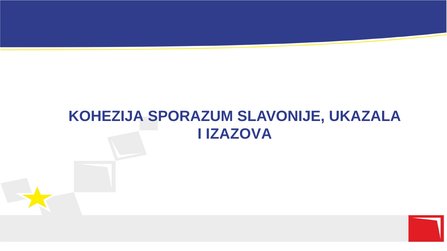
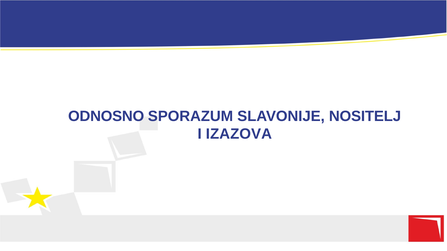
KOHEZIJA: KOHEZIJA -> ODNOSNO
UKAZALA: UKAZALA -> NOSITELJ
